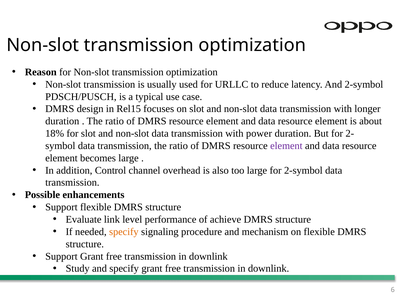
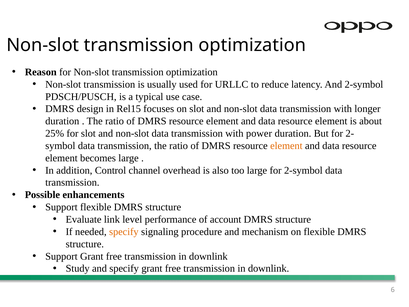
18%: 18% -> 25%
element at (286, 146) colour: purple -> orange
achieve: achieve -> account
